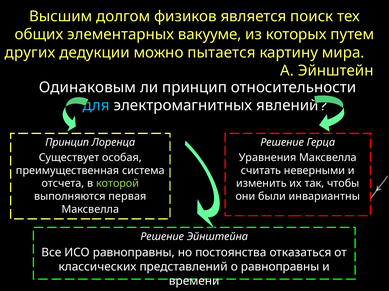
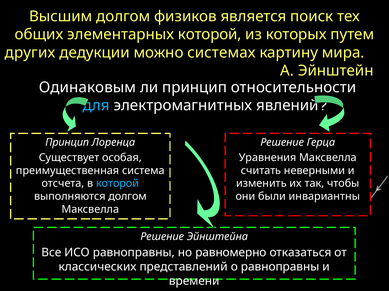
элементарных вакууме: вакууме -> которой
пытается: пытается -> системах
которой at (118, 184) colour: light green -> light blue
выполняются первая: первая -> долгом
постоянства: постоянства -> равномерно
